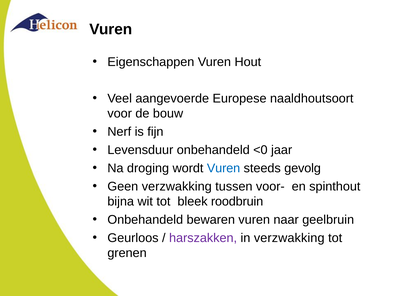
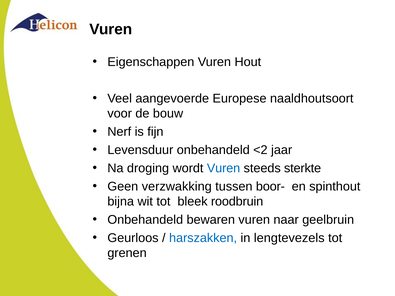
<0: <0 -> <2
gevolg: gevolg -> sterkte
voor-: voor- -> boor-
harszakken colour: purple -> blue
in verzwakking: verzwakking -> lengtevezels
